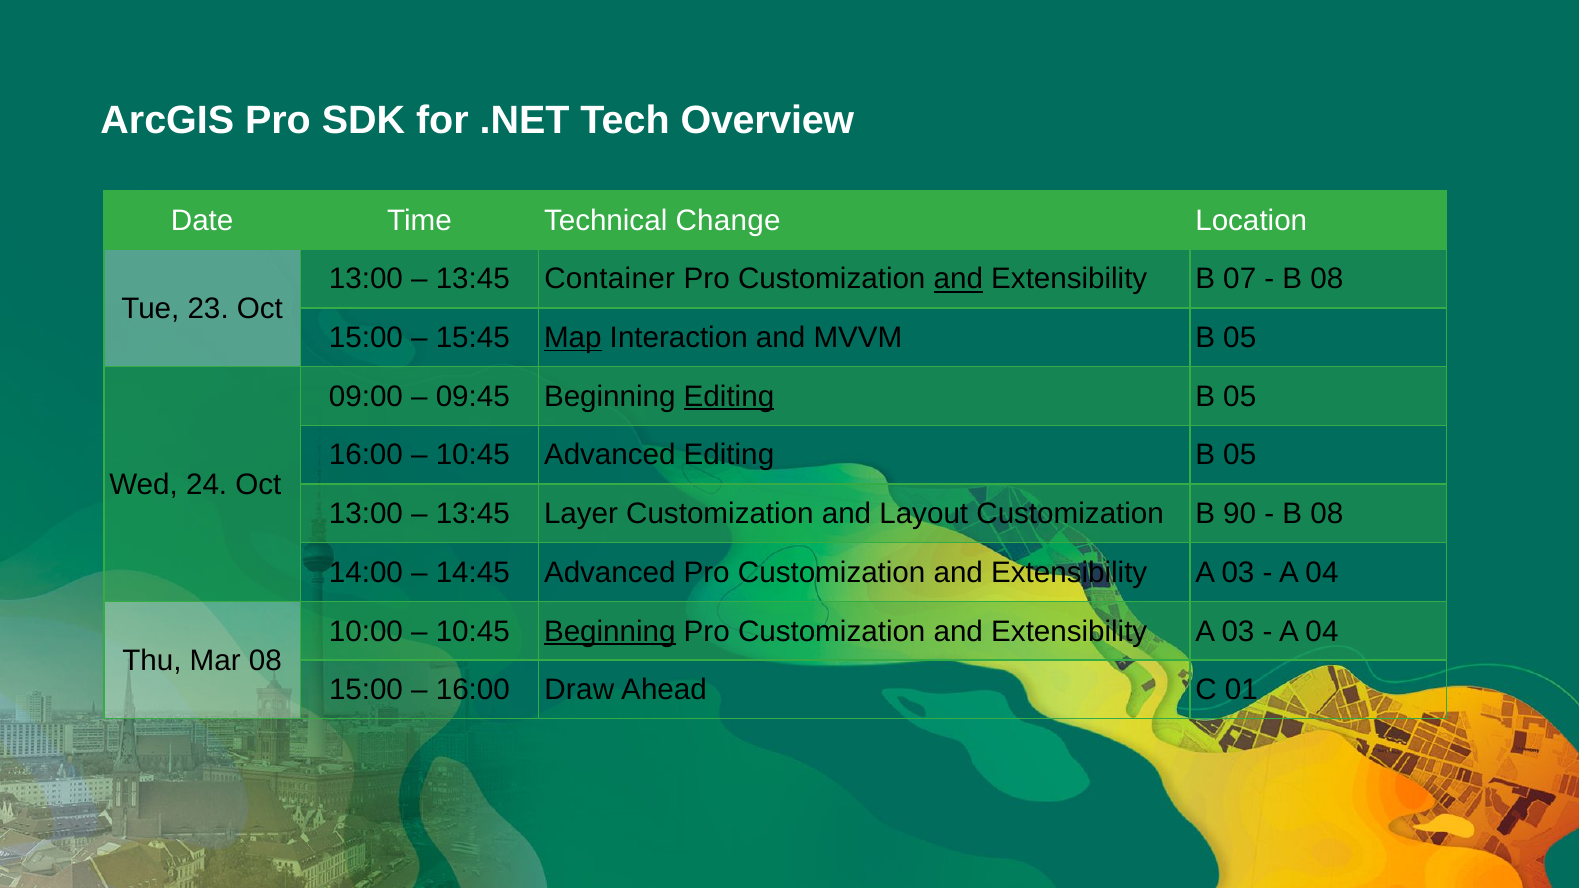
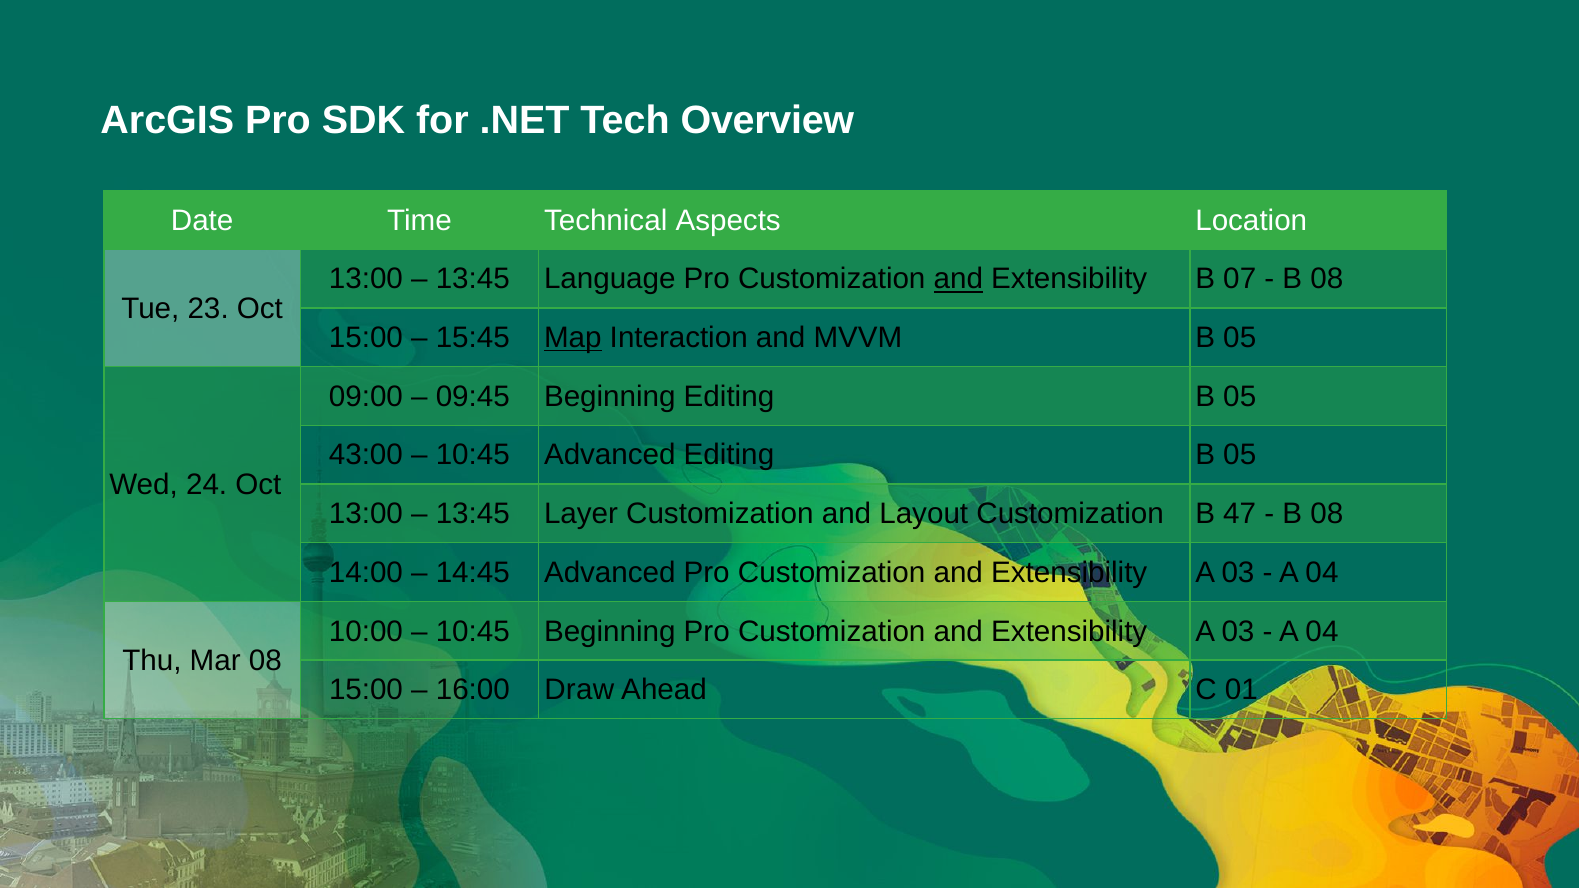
Change: Change -> Aspects
Container: Container -> Language
Editing at (729, 397) underline: present -> none
16:00 at (366, 455): 16:00 -> 43:00
90: 90 -> 47
Beginning at (610, 631) underline: present -> none
